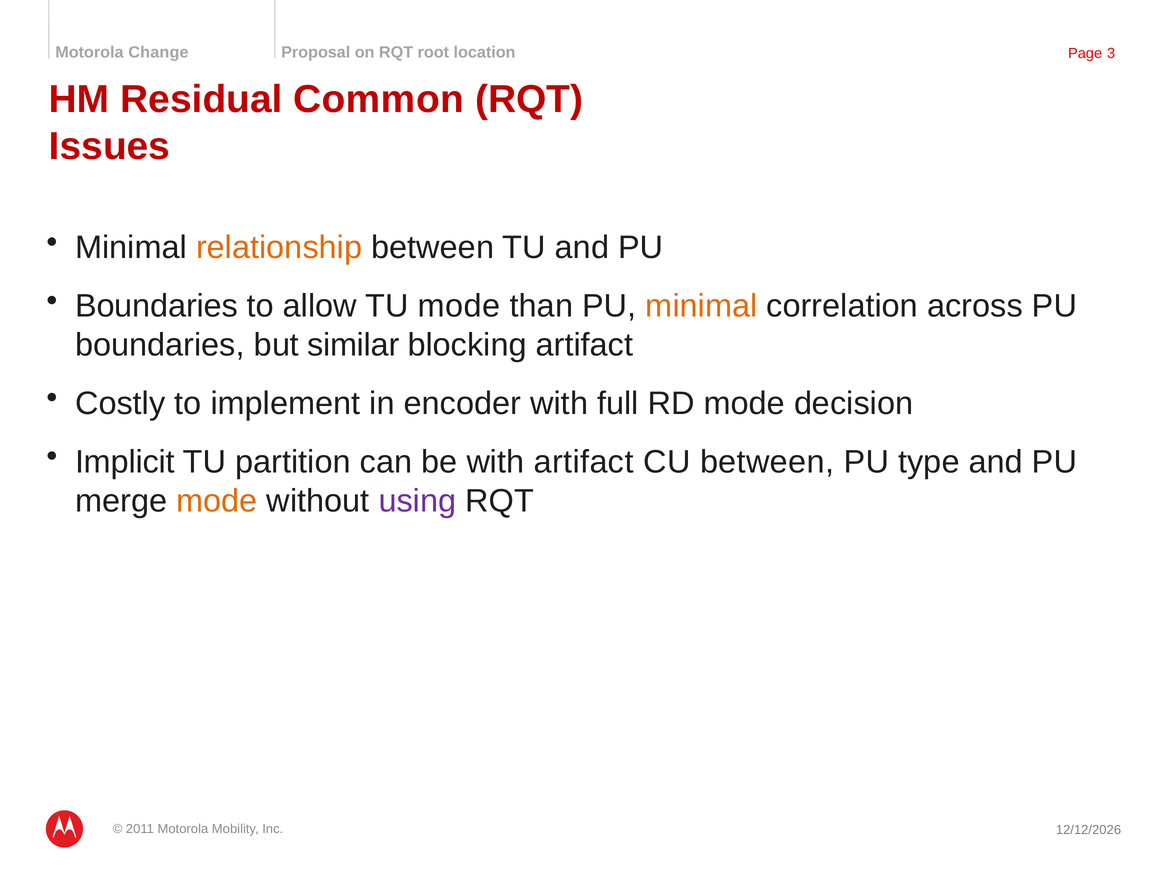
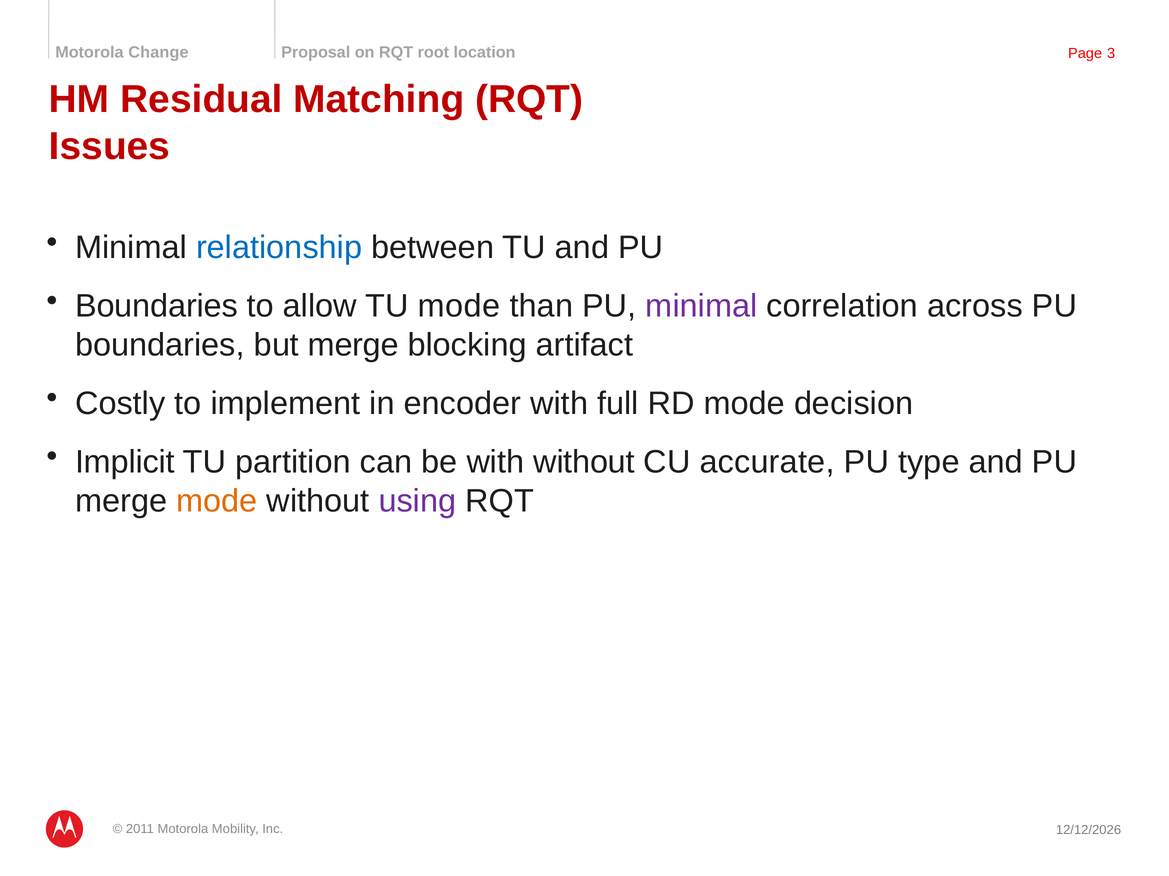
Common: Common -> Matching
relationship colour: orange -> blue
minimal at (701, 306) colour: orange -> purple
but similar: similar -> merge
with artifact: artifact -> without
CU between: between -> accurate
